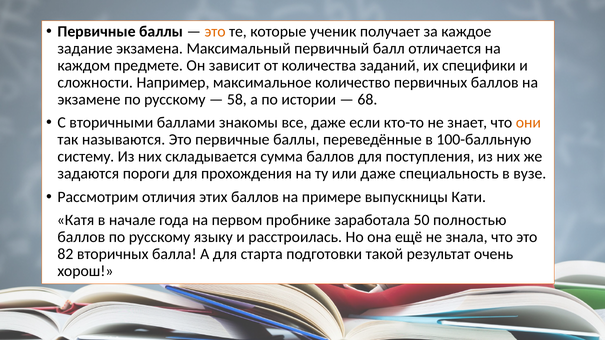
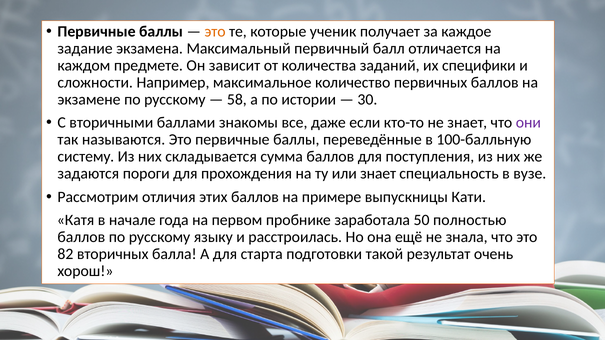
68: 68 -> 30
они colour: orange -> purple
или даже: даже -> знает
